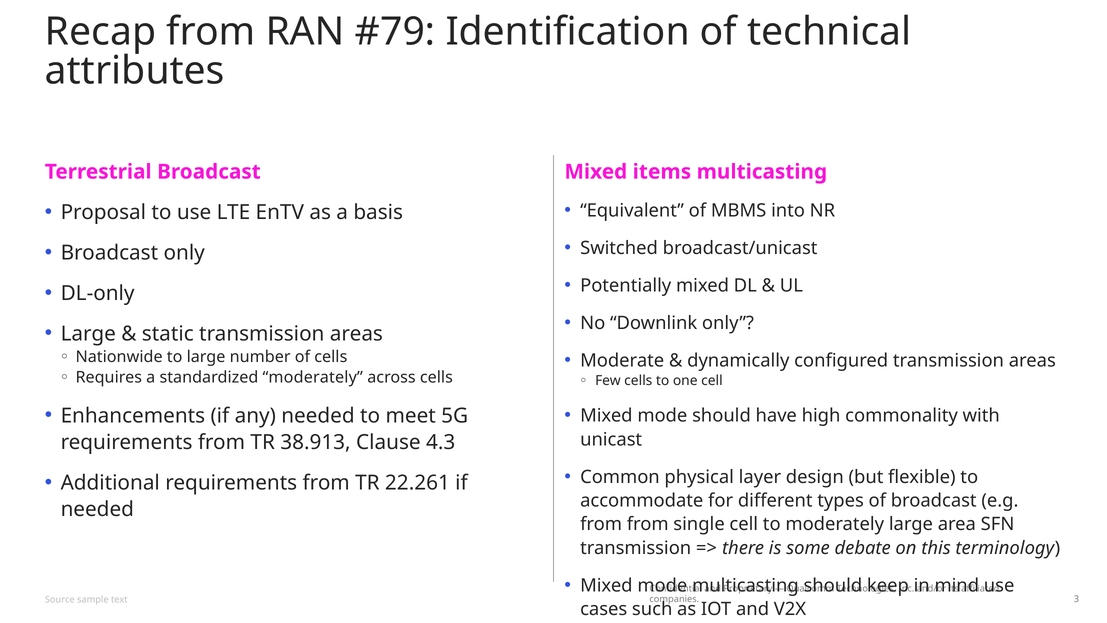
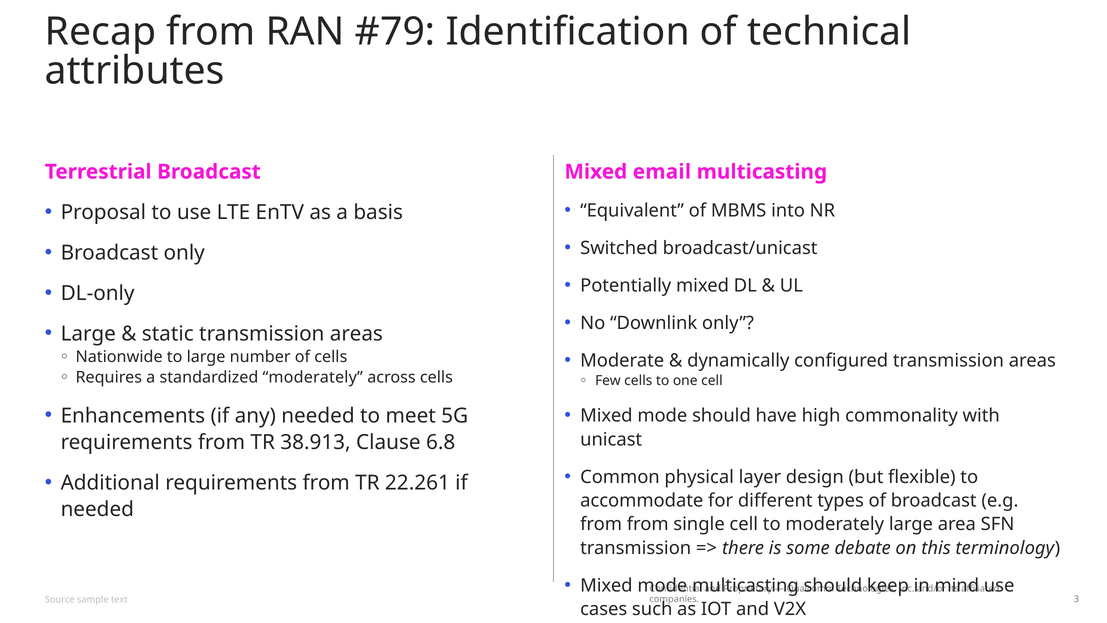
items: items -> email
4.3: 4.3 -> 6.8
